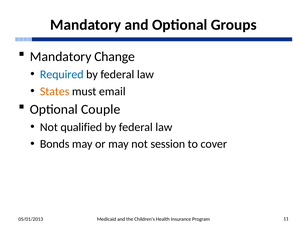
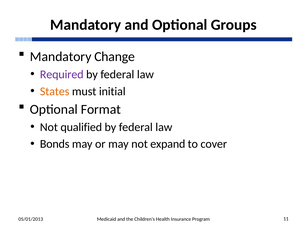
Required colour: blue -> purple
email: email -> initial
Couple: Couple -> Format
session: session -> expand
